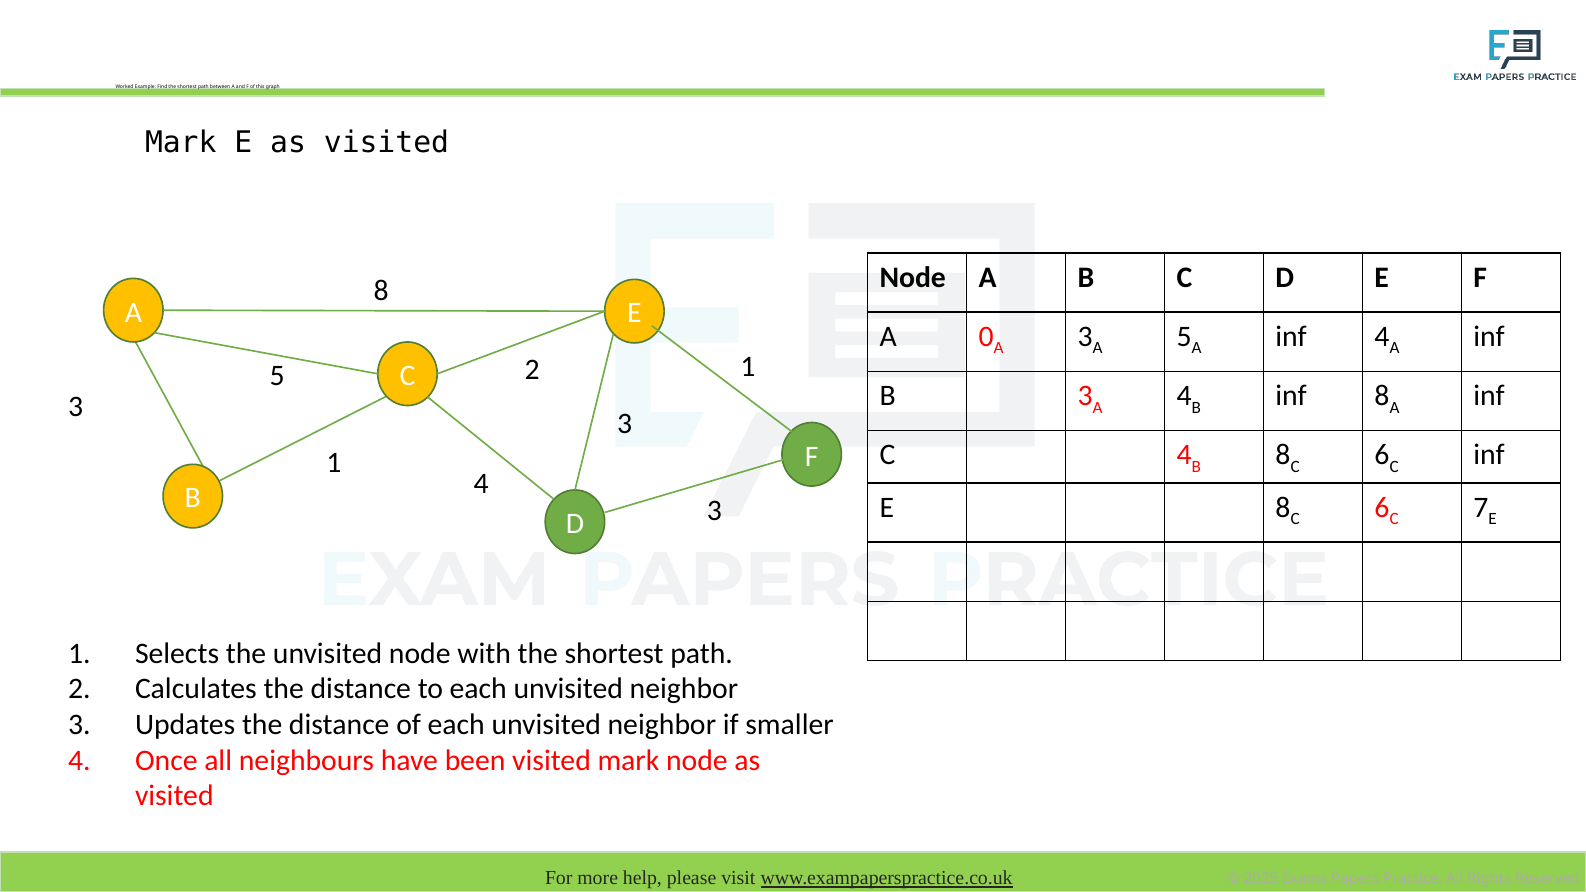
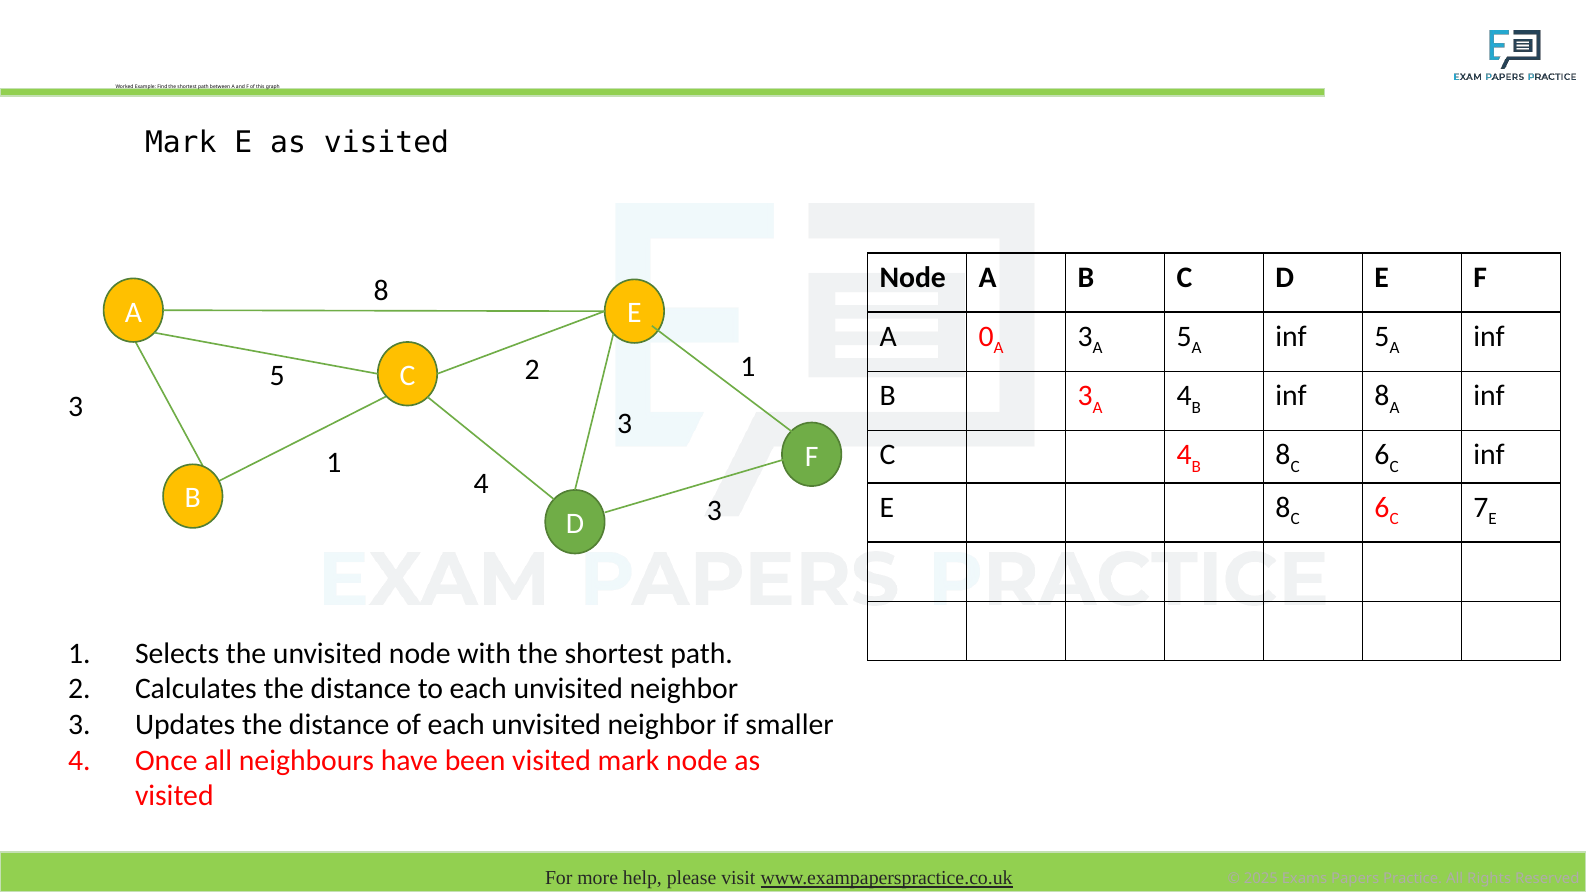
inf 4: 4 -> 5
